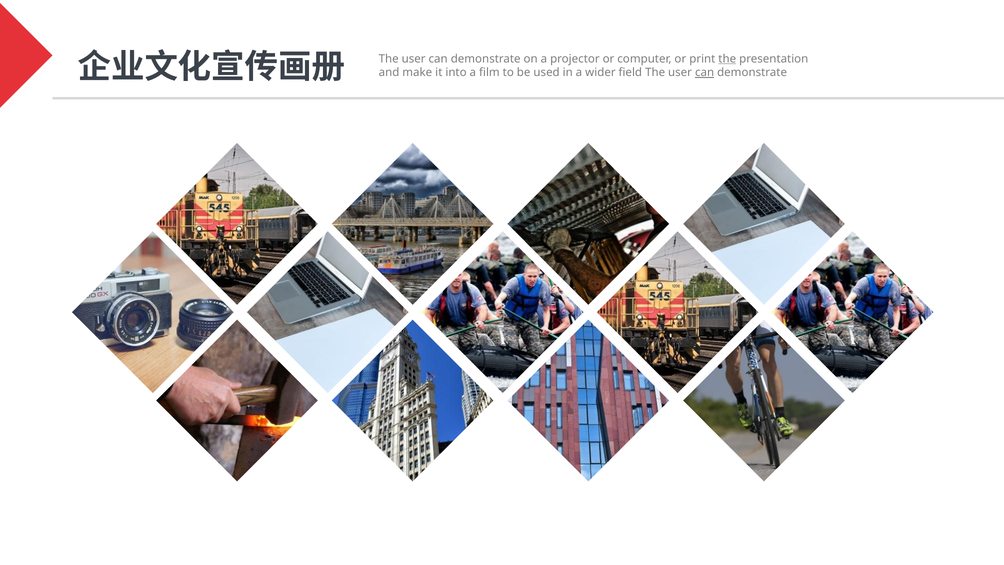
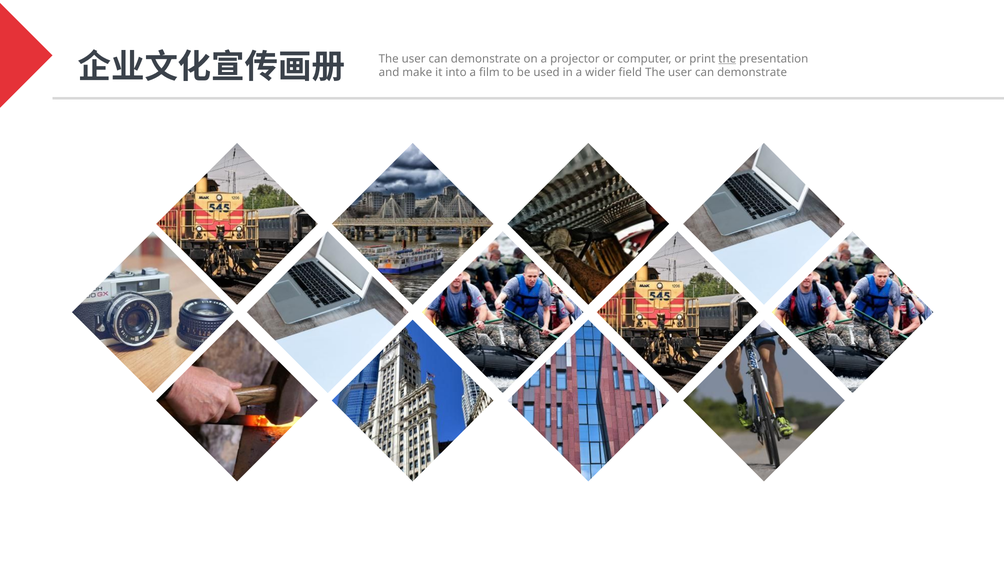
can at (705, 73) underline: present -> none
